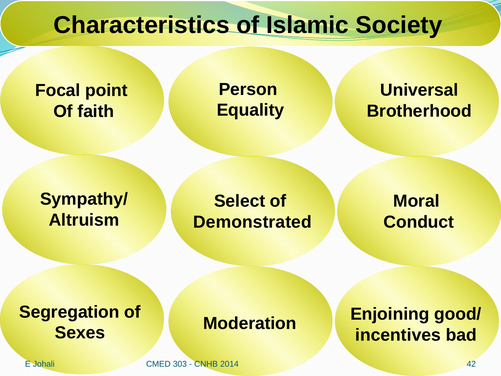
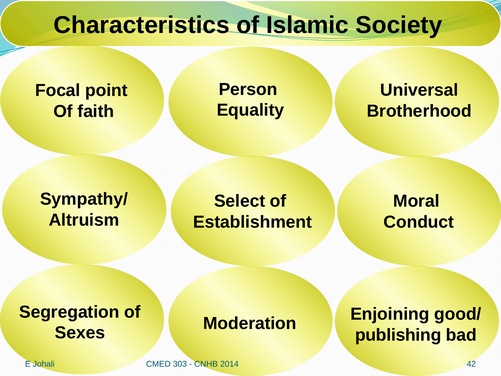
Demonstrated: Demonstrated -> Establishment
incentives: incentives -> publishing
